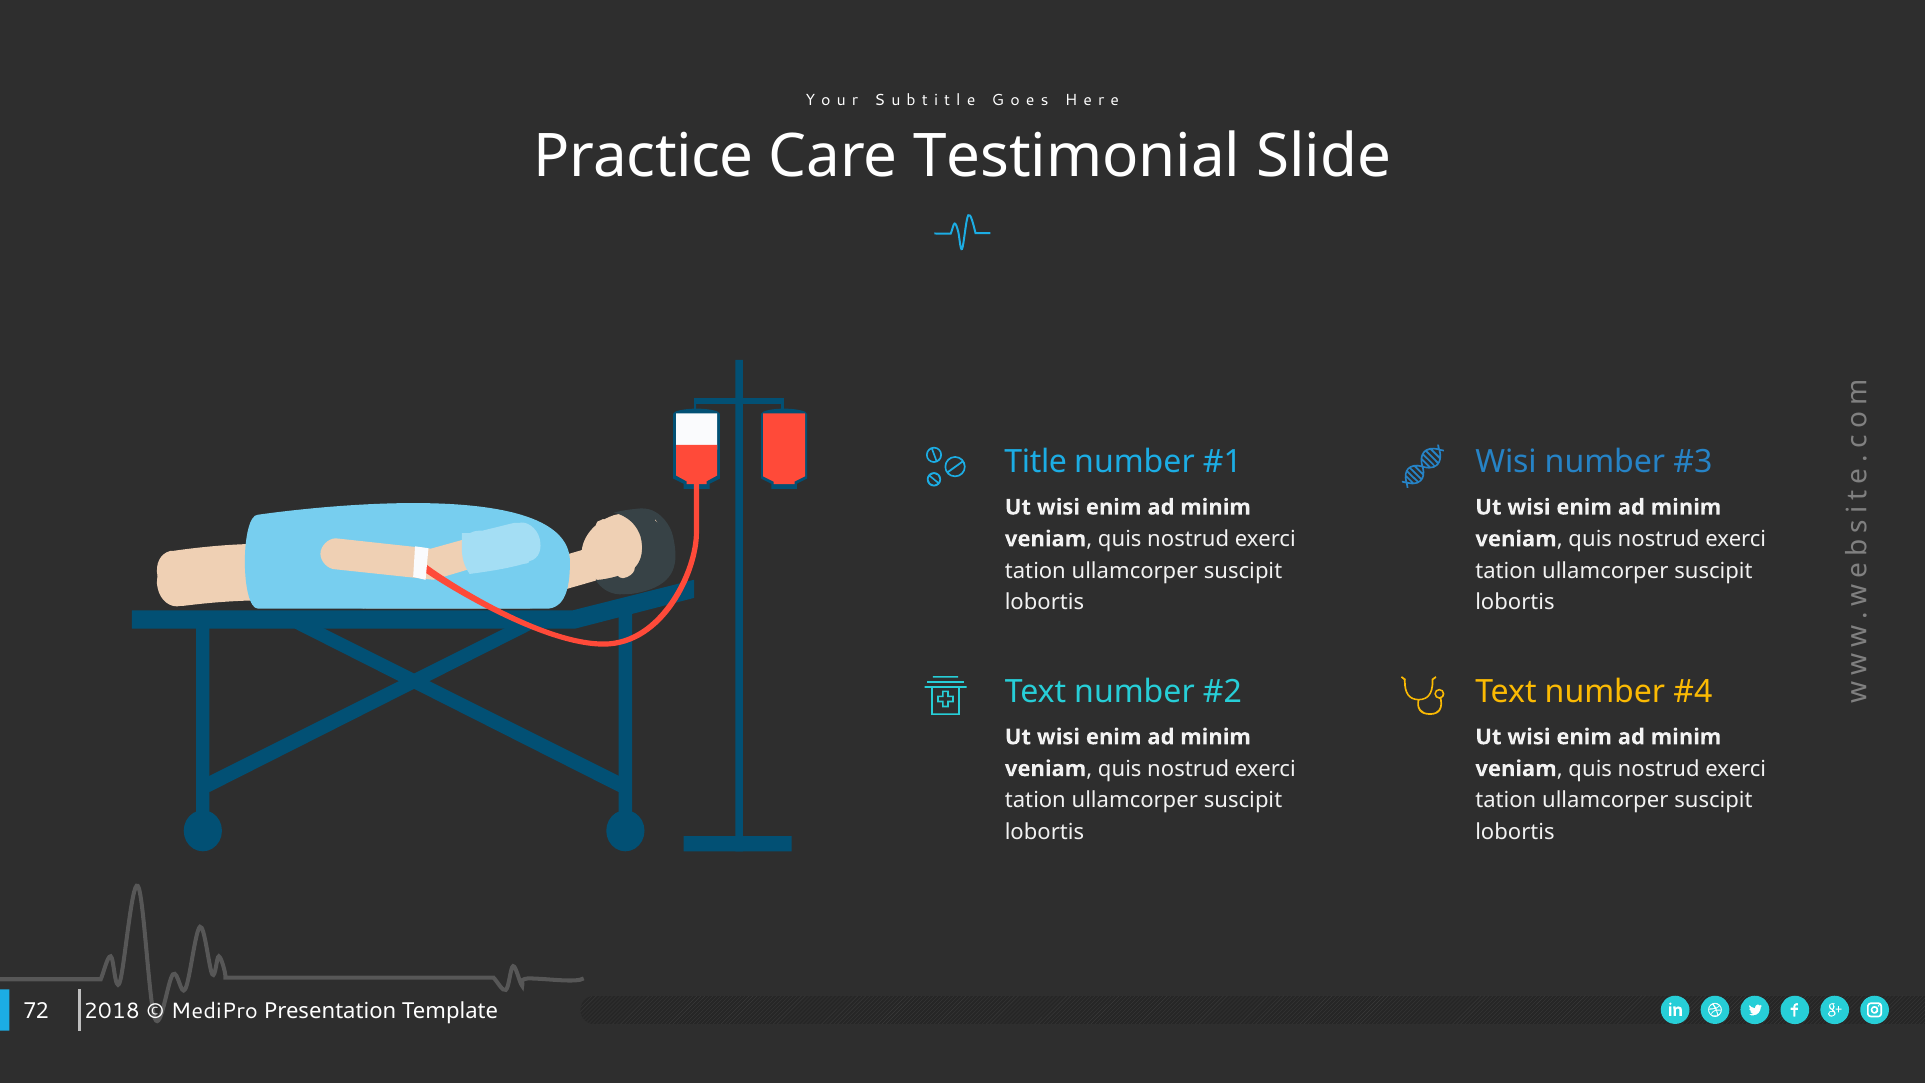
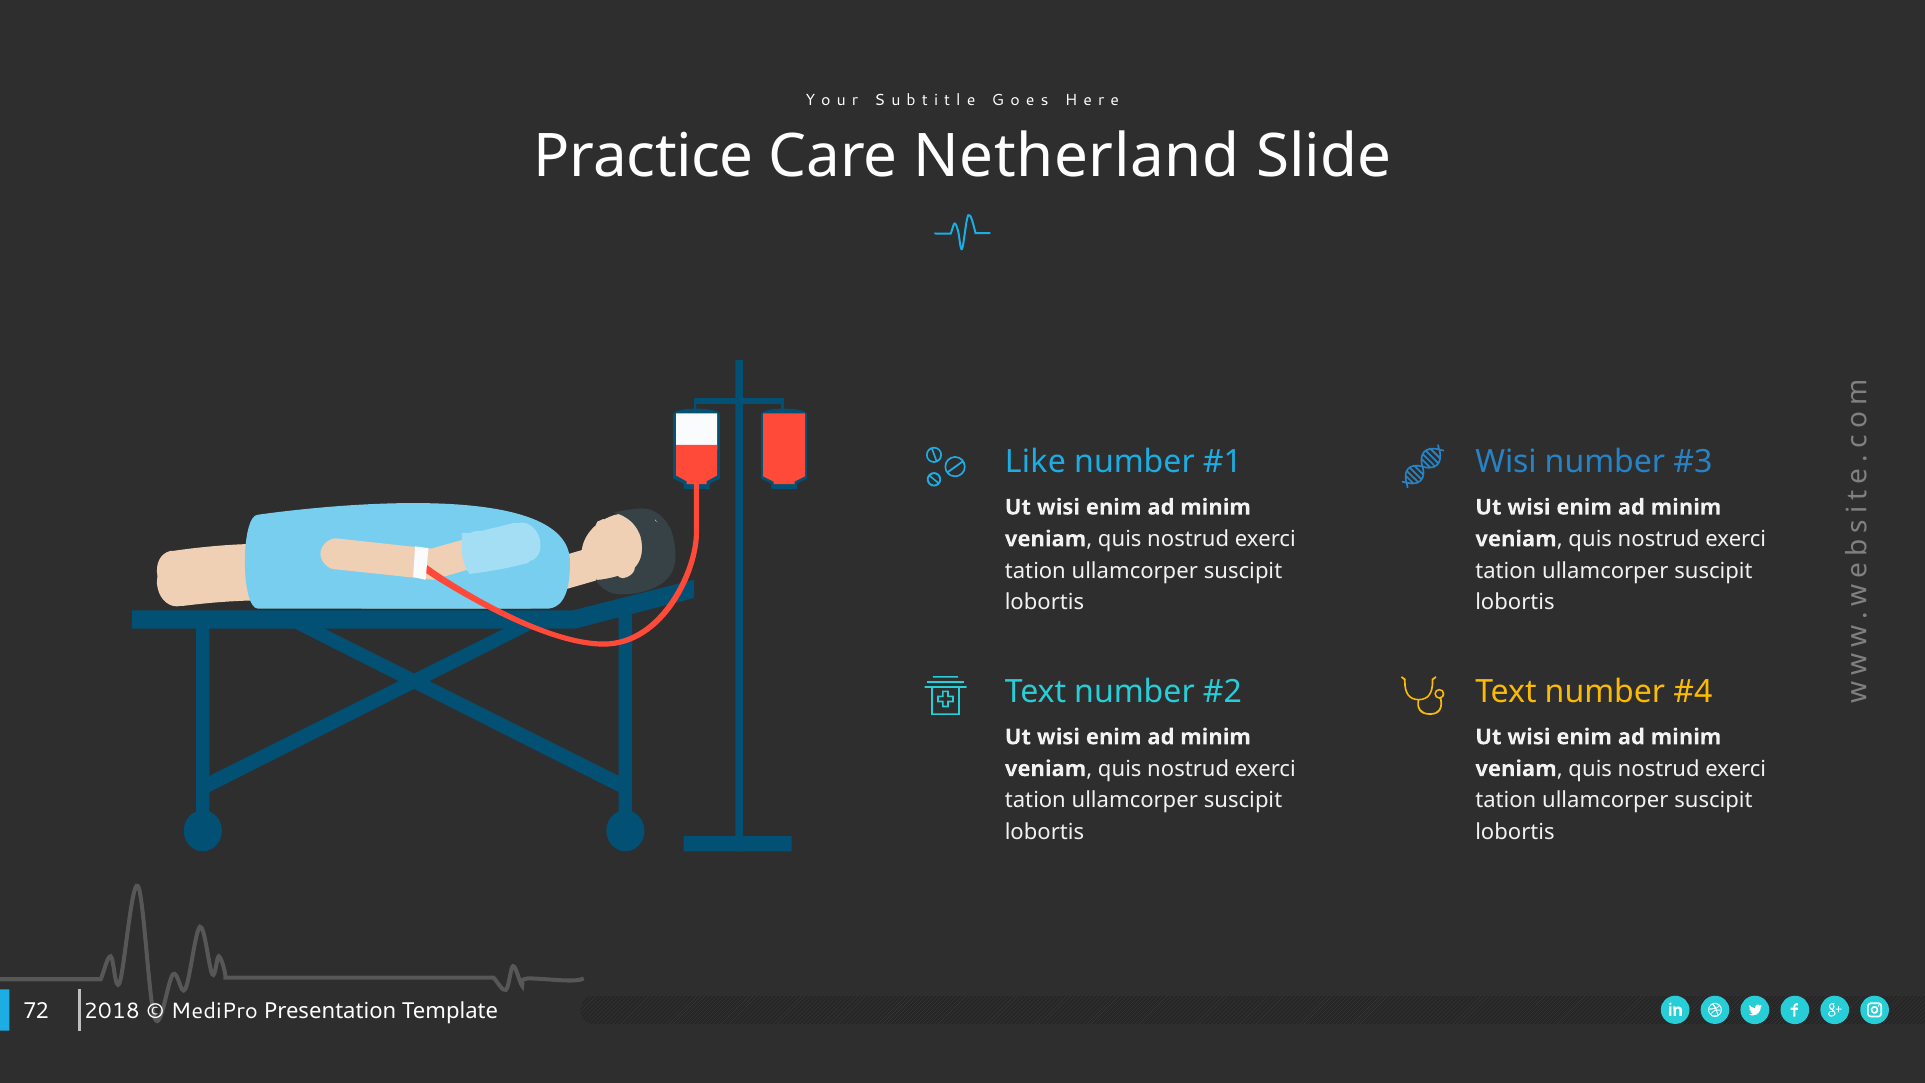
Testimonial: Testimonial -> Netherland
Title: Title -> Like
